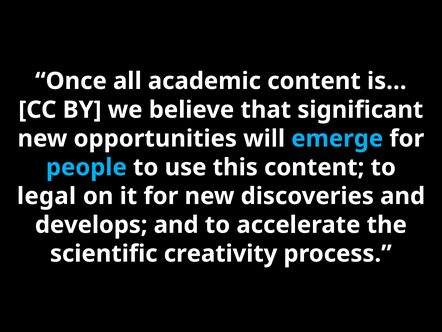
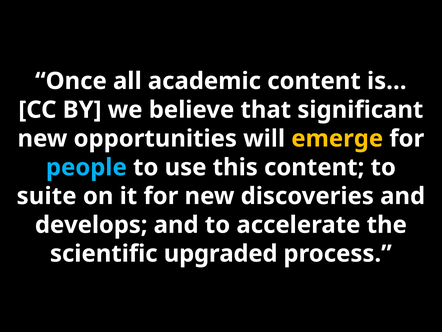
emerge colour: light blue -> yellow
legal: legal -> suite
creativity: creativity -> upgraded
